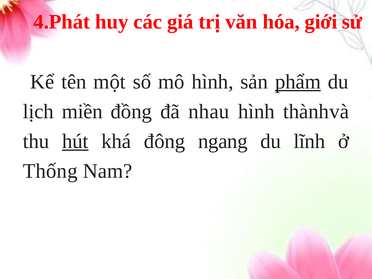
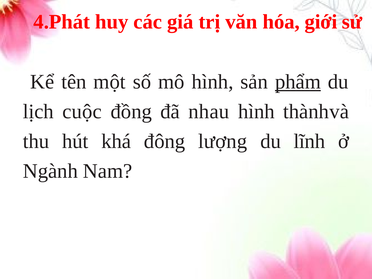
miền: miền -> cuộc
hút underline: present -> none
ngang: ngang -> lượng
Thống: Thống -> Ngành
